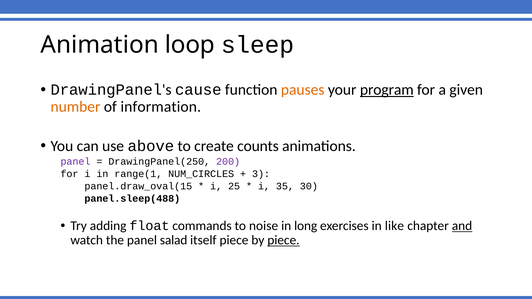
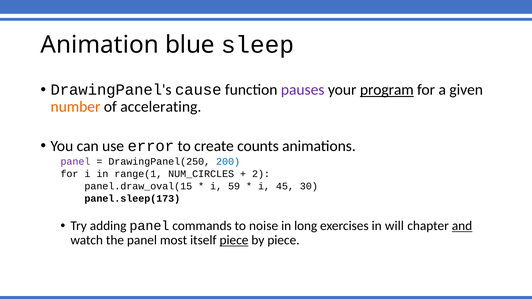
loop: loop -> blue
pauses colour: orange -> purple
information: information -> accelerating
above: above -> error
200 colour: purple -> blue
3: 3 -> 2
25: 25 -> 59
35: 35 -> 45
panel.sleep(488: panel.sleep(488 -> panel.sleep(173
adding float: float -> panel
like: like -> will
salad: salad -> most
piece at (234, 240) underline: none -> present
piece at (283, 240) underline: present -> none
